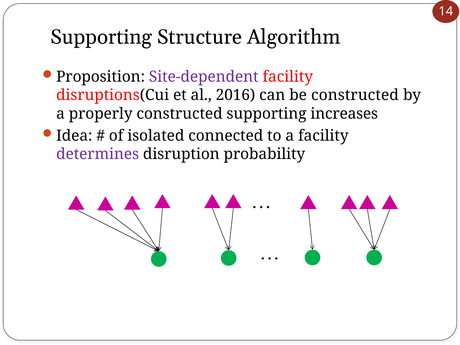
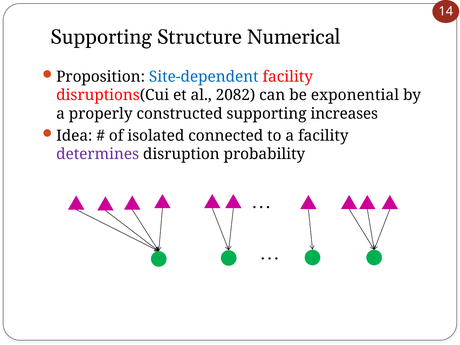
Algorithm: Algorithm -> Numerical
Site-dependent colour: purple -> blue
2016: 2016 -> 2082
be constructed: constructed -> exponential
